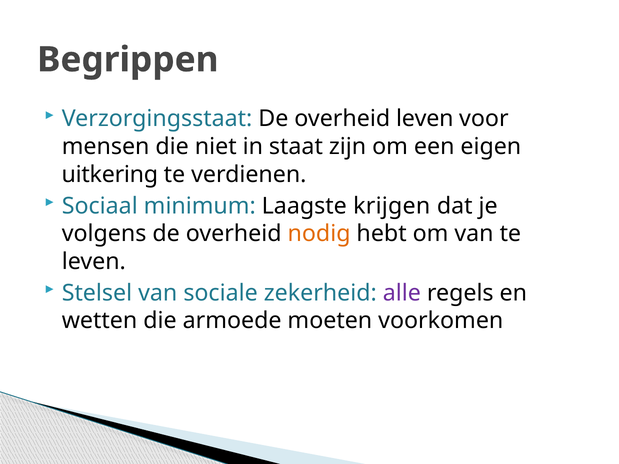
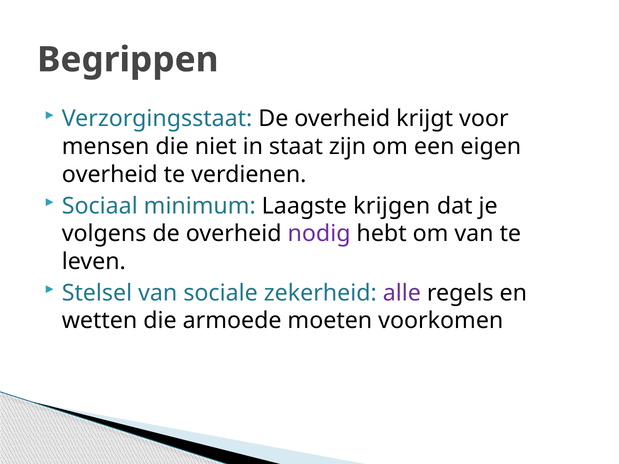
overheid leven: leven -> krijgt
uitkering at (110, 175): uitkering -> overheid
nodig colour: orange -> purple
